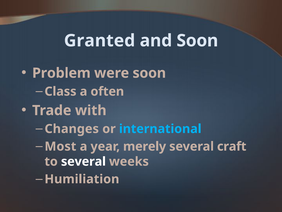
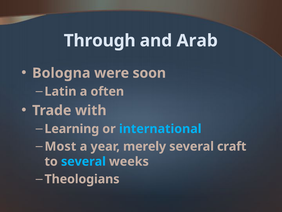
Granted: Granted -> Through
and Soon: Soon -> Arab
Problem: Problem -> Bologna
Class: Class -> Latin
Changes: Changes -> Learning
several at (83, 161) colour: white -> light blue
Humiliation: Humiliation -> Theologians
